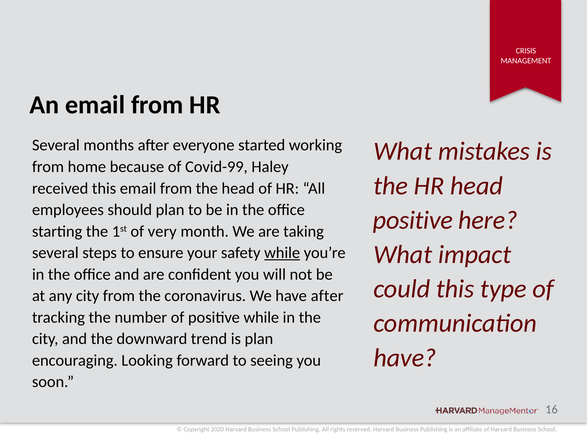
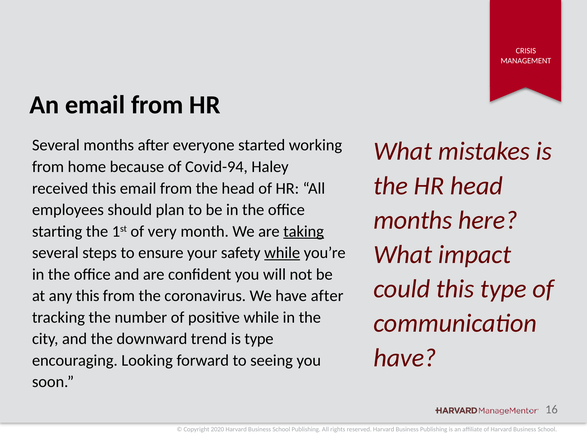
Covid-99: Covid-99 -> Covid-94
positive at (413, 220): positive -> months
taking underline: none -> present
any city: city -> this
is plan: plan -> type
